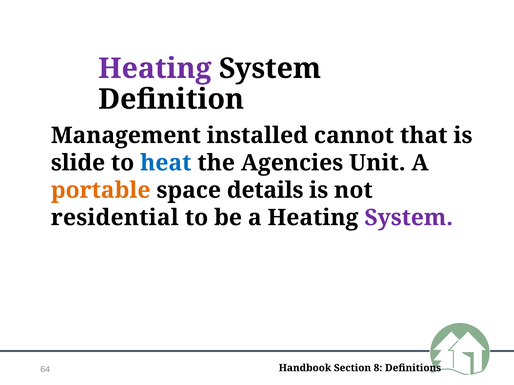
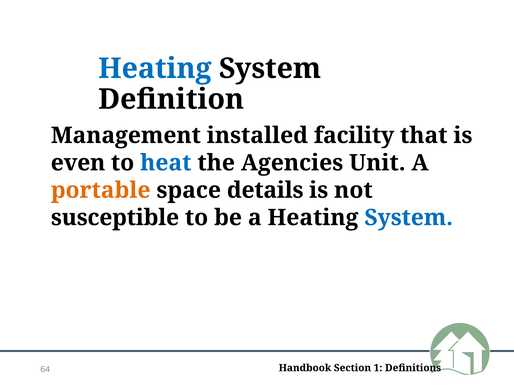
Heating at (155, 69) colour: purple -> blue
cannot: cannot -> facility
slide: slide -> even
residential: residential -> susceptible
System at (409, 218) colour: purple -> blue
8: 8 -> 1
